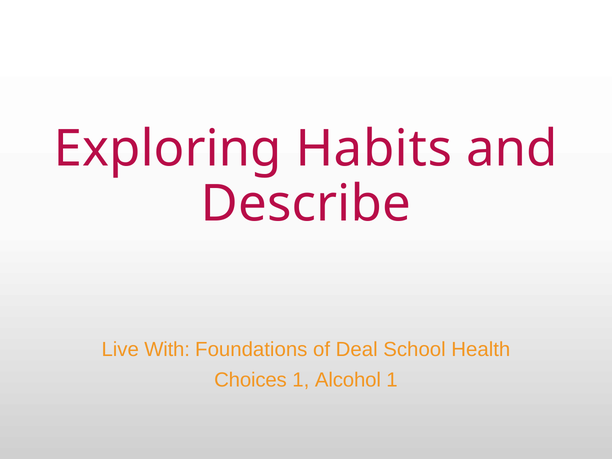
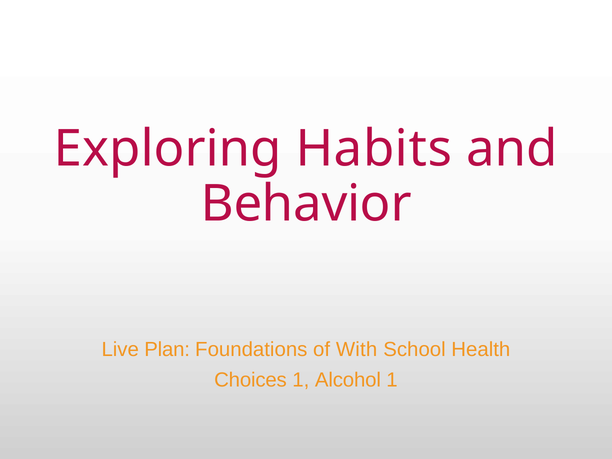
Describe: Describe -> Behavior
With: With -> Plan
Deal: Deal -> With
